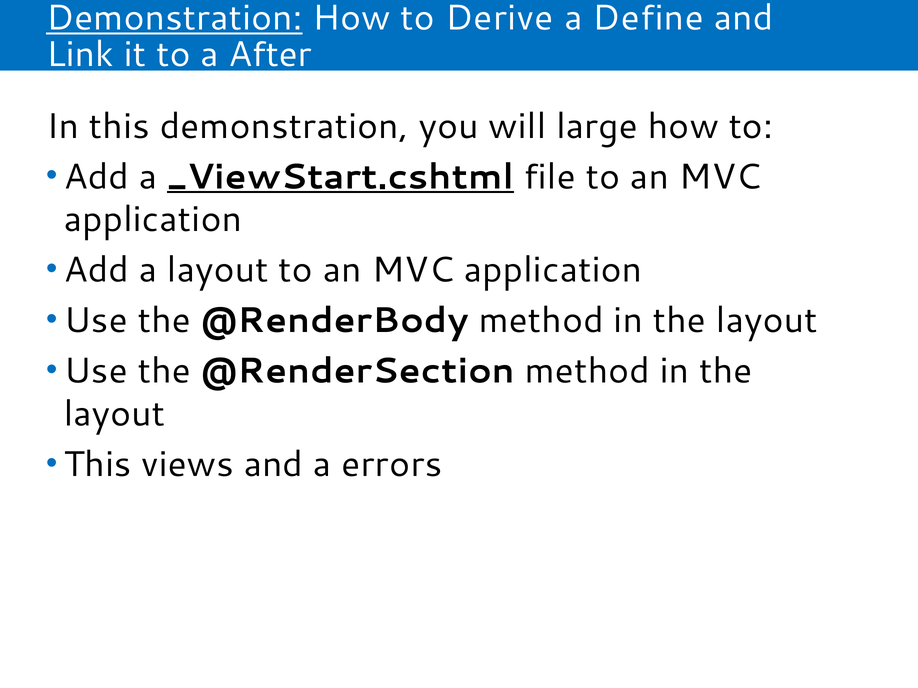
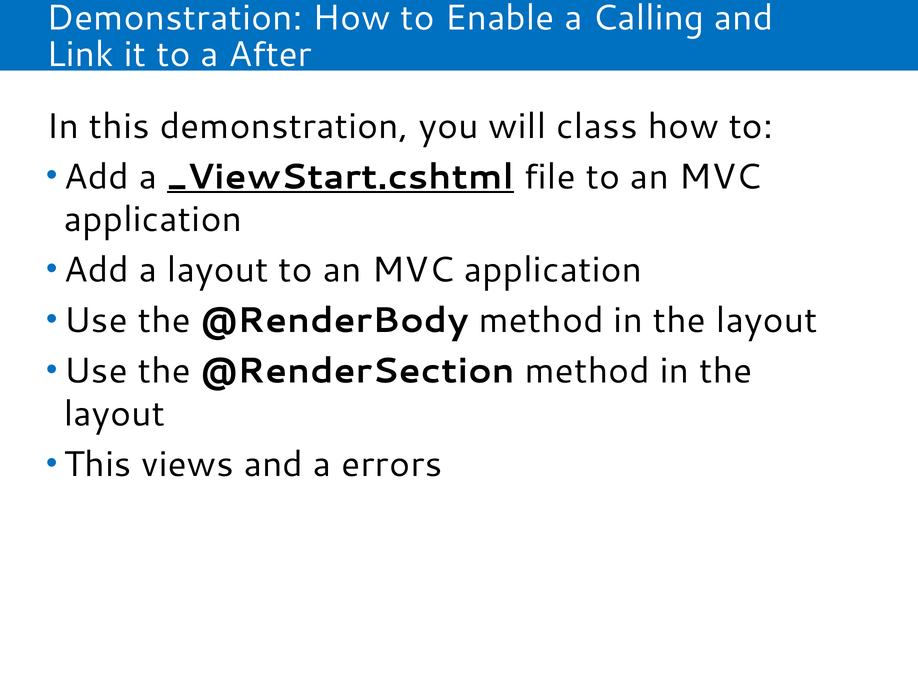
Demonstration at (174, 18) underline: present -> none
Derive: Derive -> Enable
Define: Define -> Calling
large: large -> class
